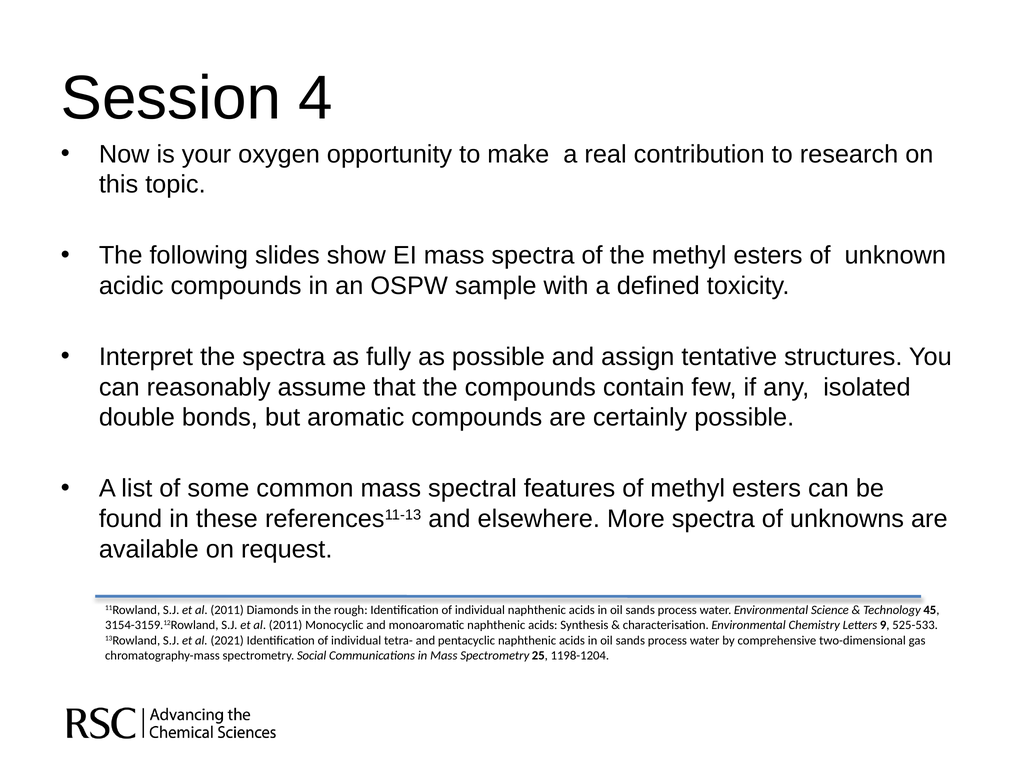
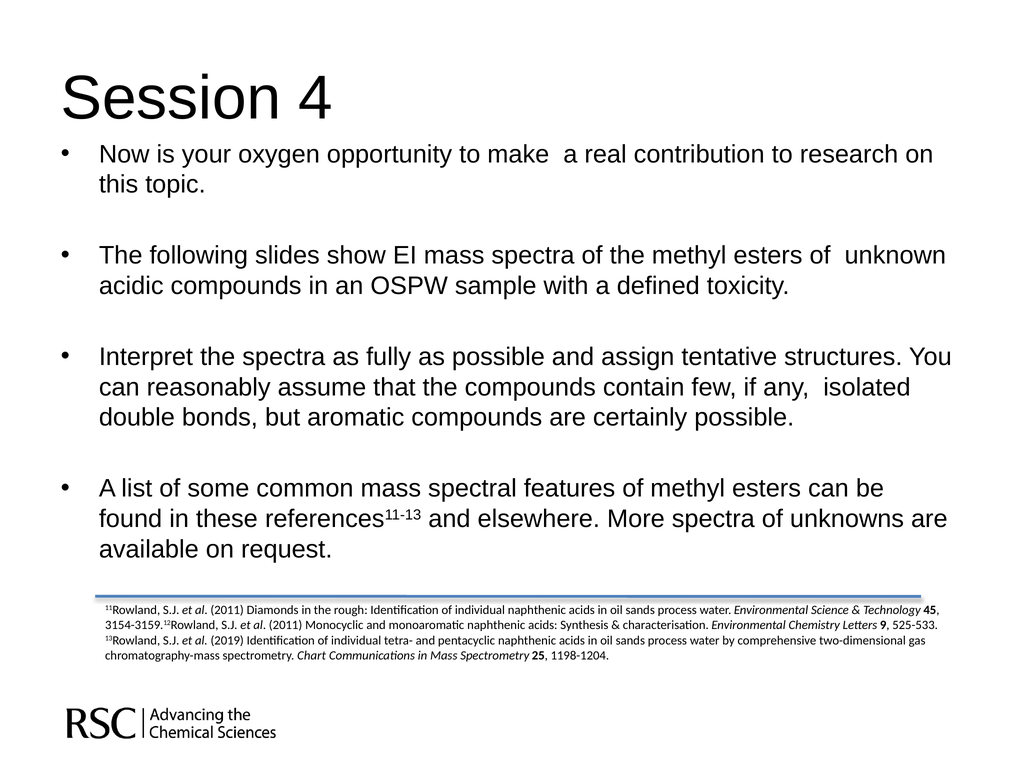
2021: 2021 -> 2019
Social: Social -> Chart
